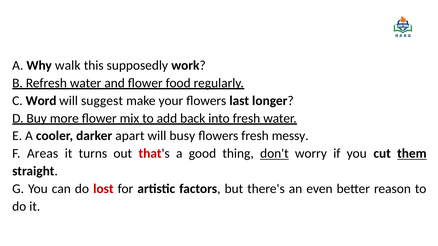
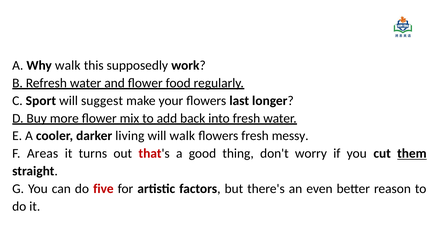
Word: Word -> Sport
apart: apart -> living
will busy: busy -> walk
don't underline: present -> none
lost: lost -> five
